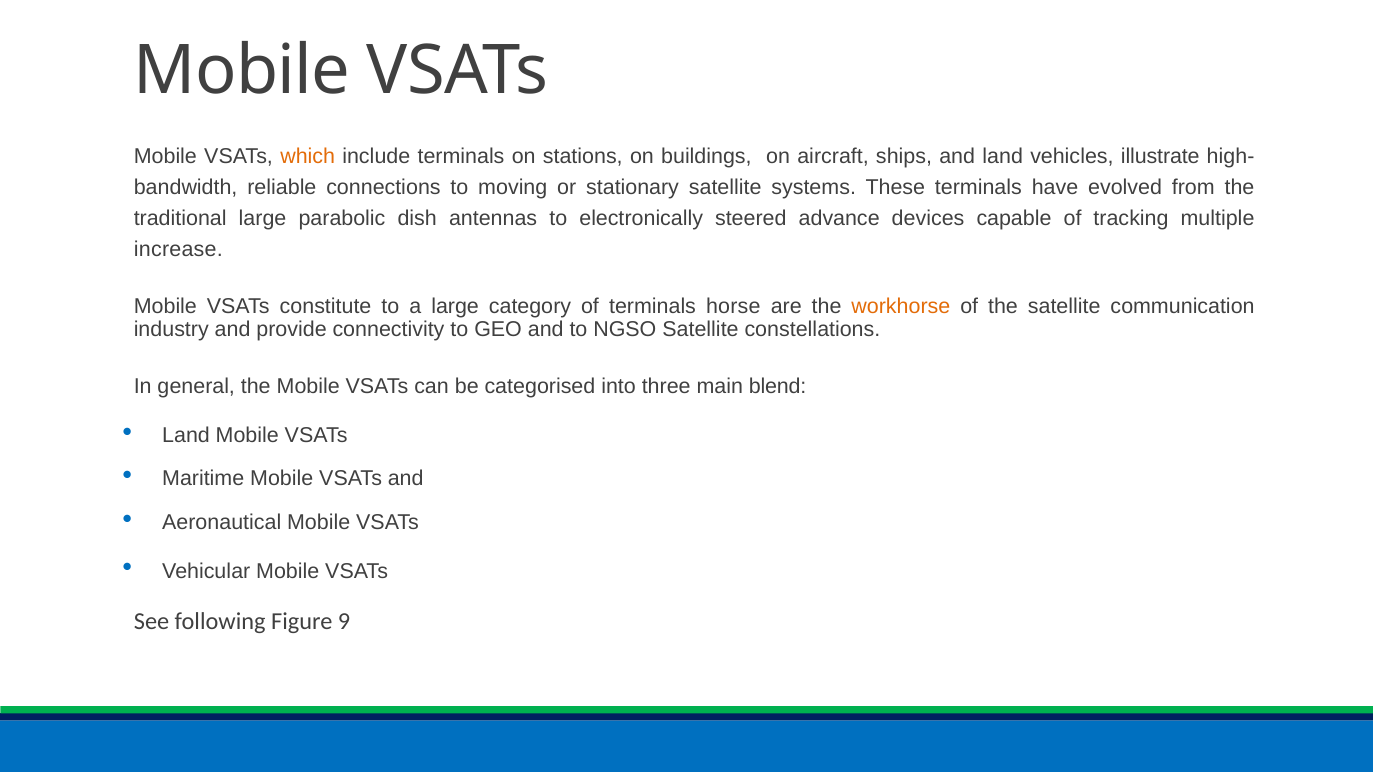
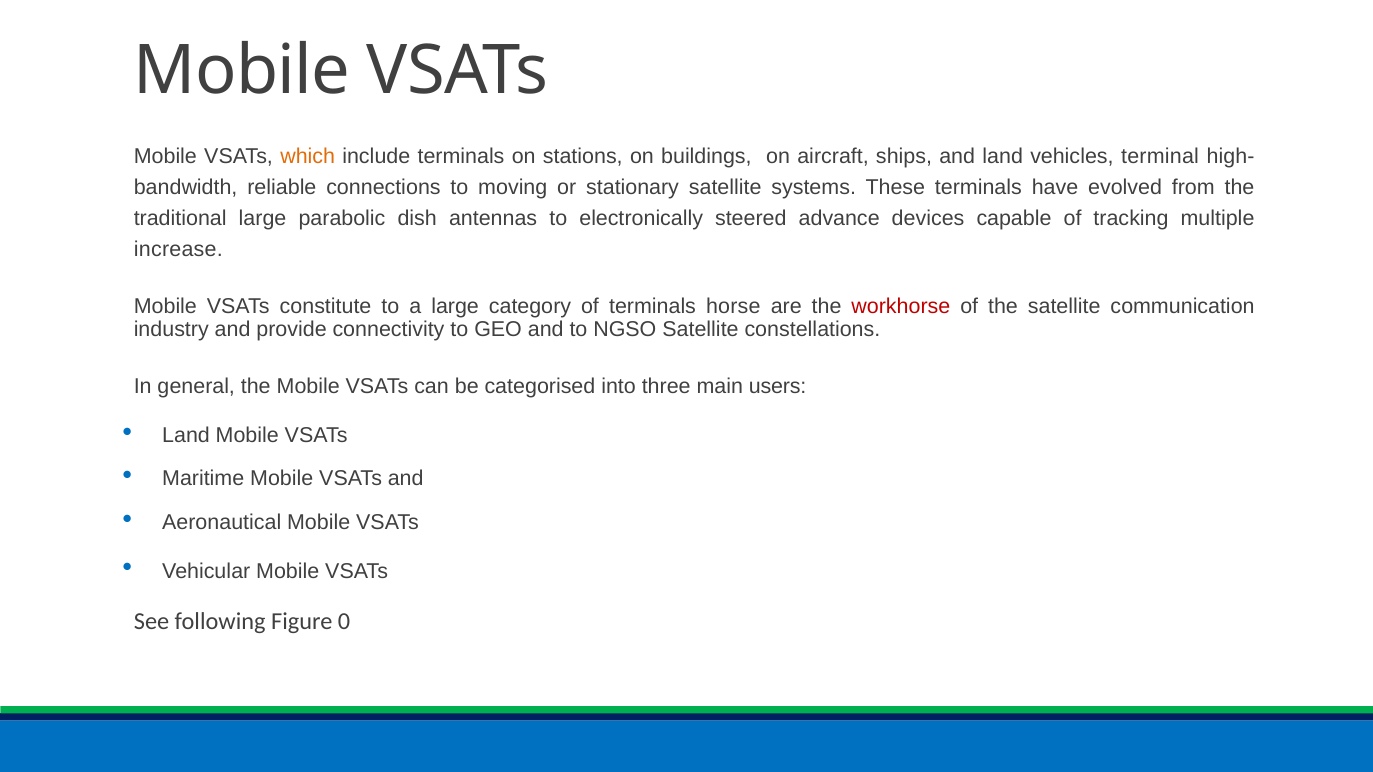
illustrate: illustrate -> terminal
workhorse colour: orange -> red
blend: blend -> users
9: 9 -> 0
